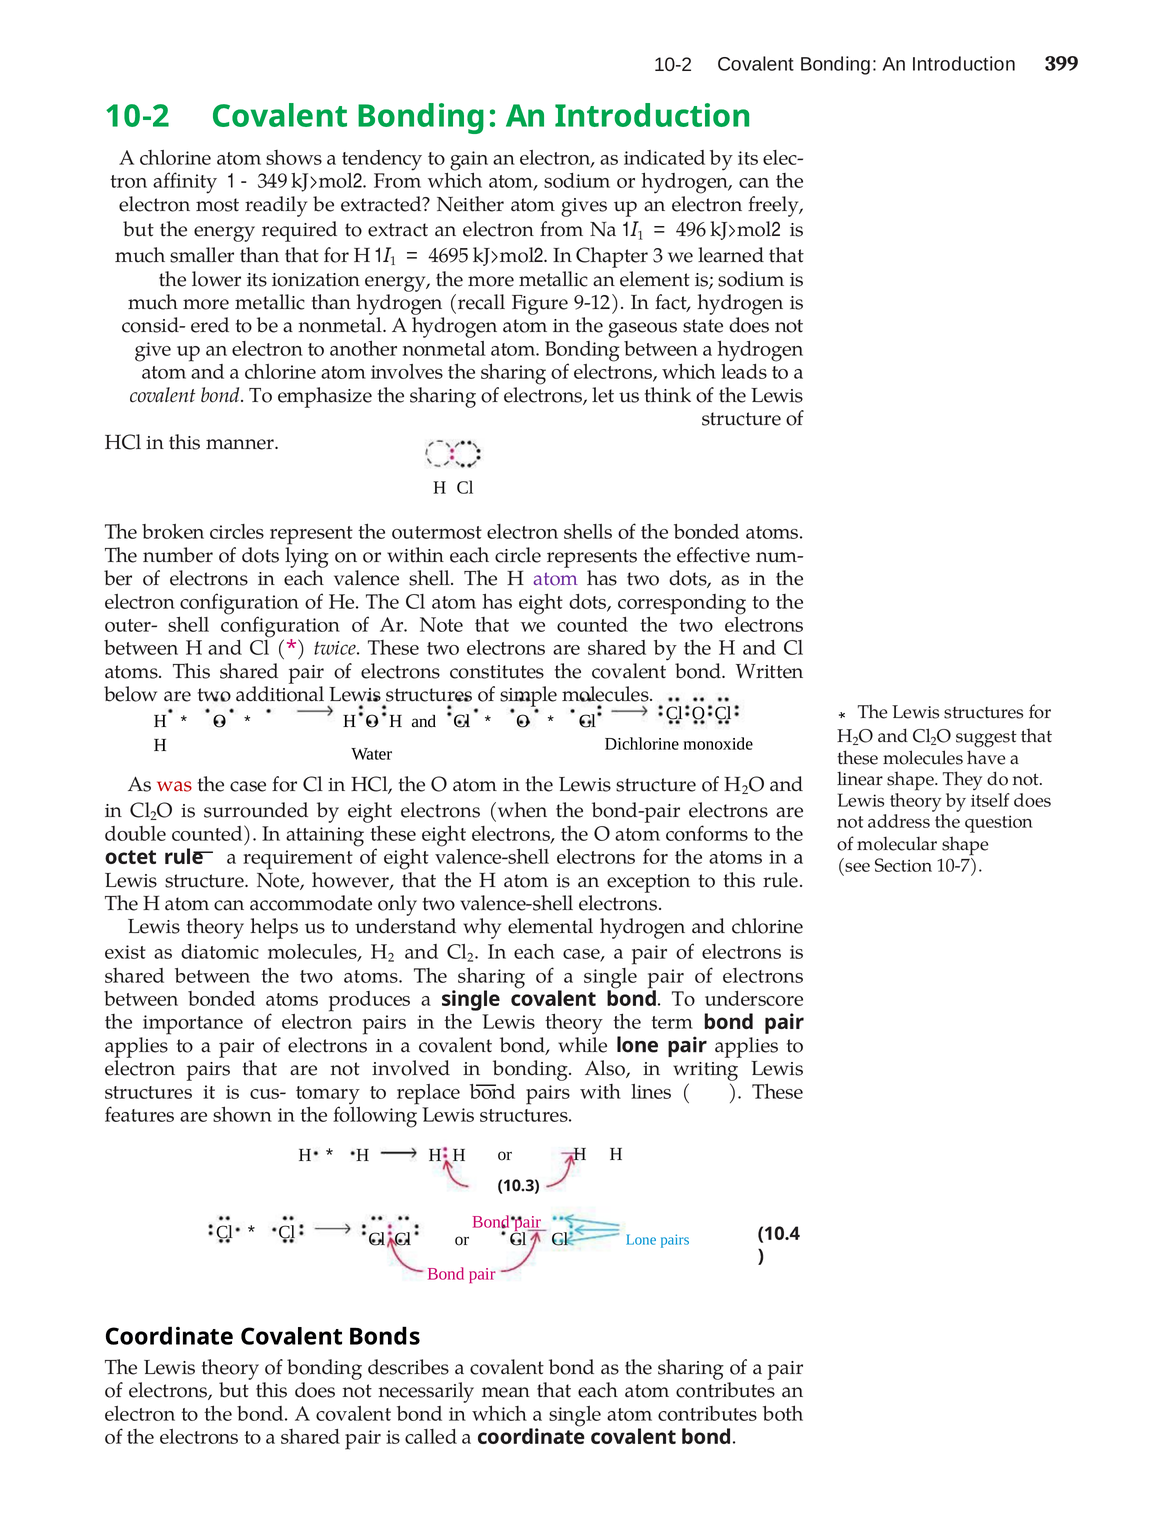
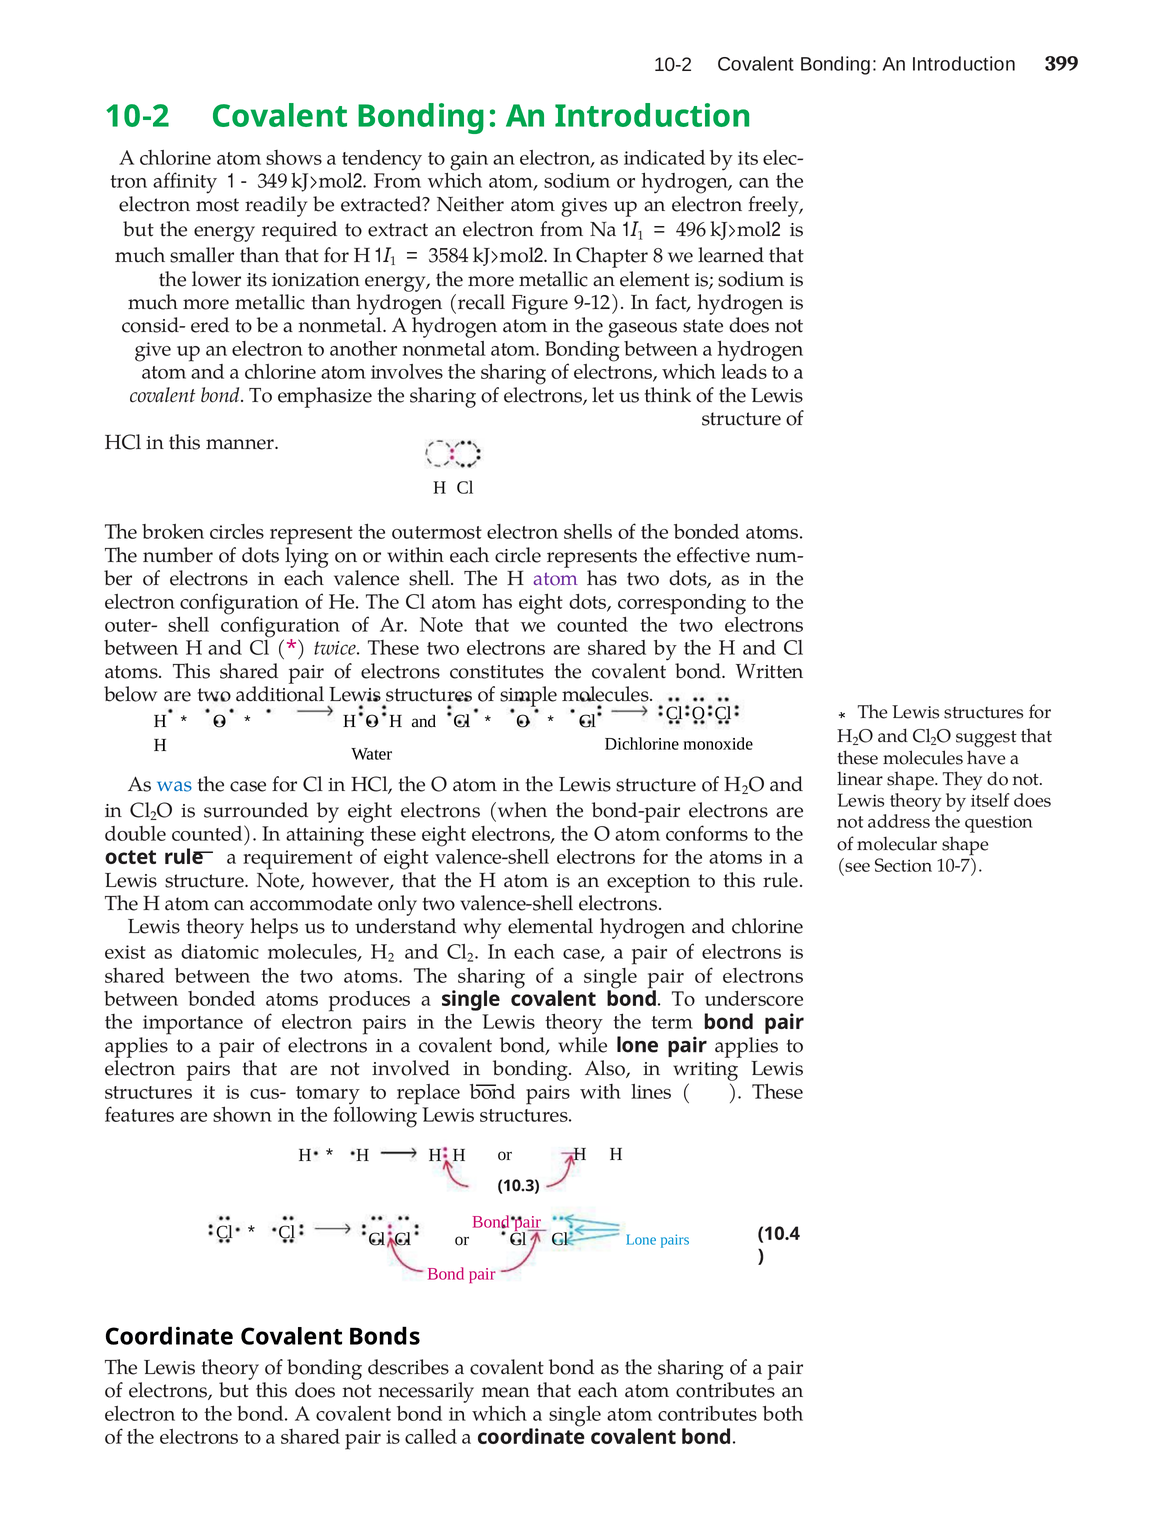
4695: 4695 -> 3584
3: 3 -> 8
was colour: red -> blue
